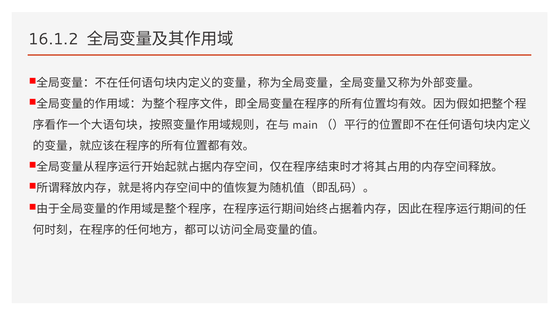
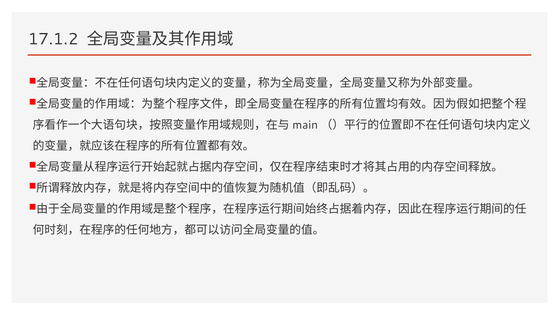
16.1.2: 16.1.2 -> 17.1.2
